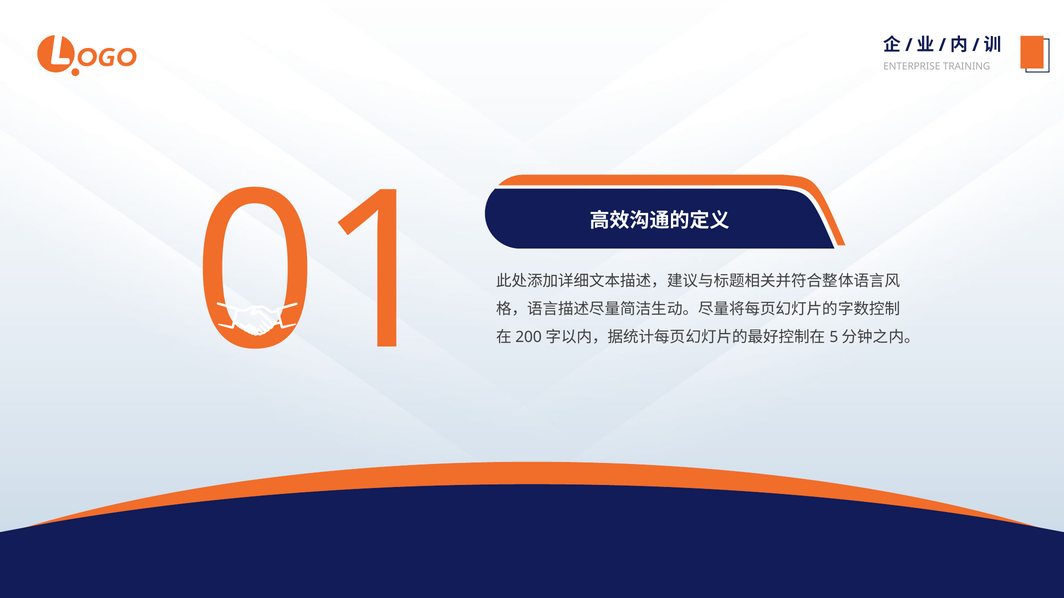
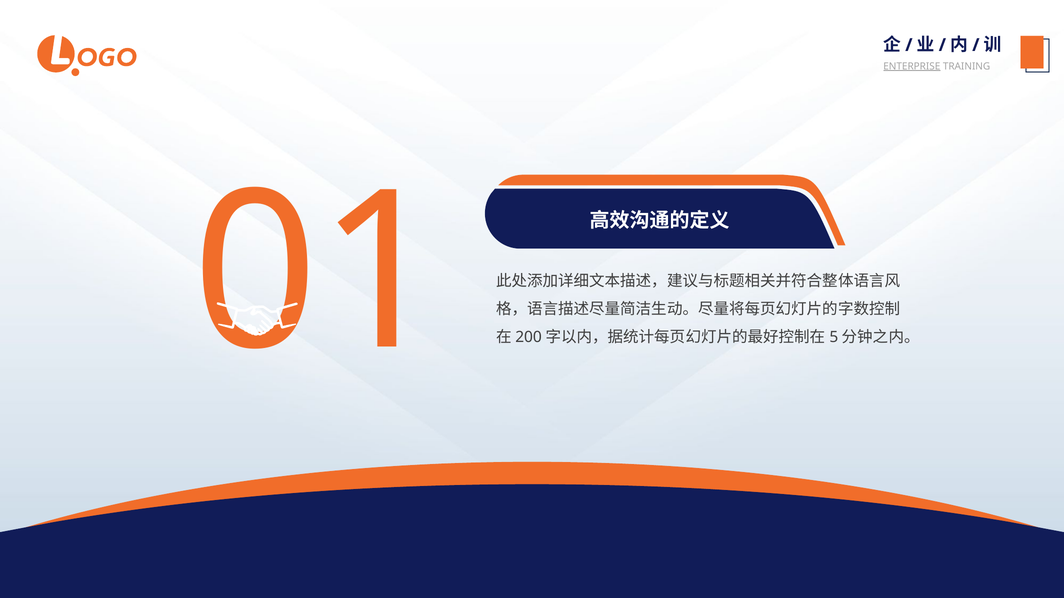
ENTERPRISE underline: none -> present
